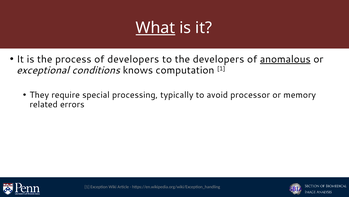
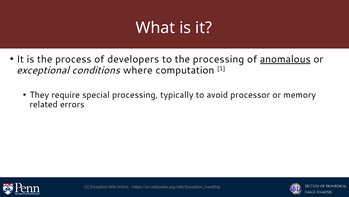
What underline: present -> none
the developers: developers -> processing
knows: knows -> where
